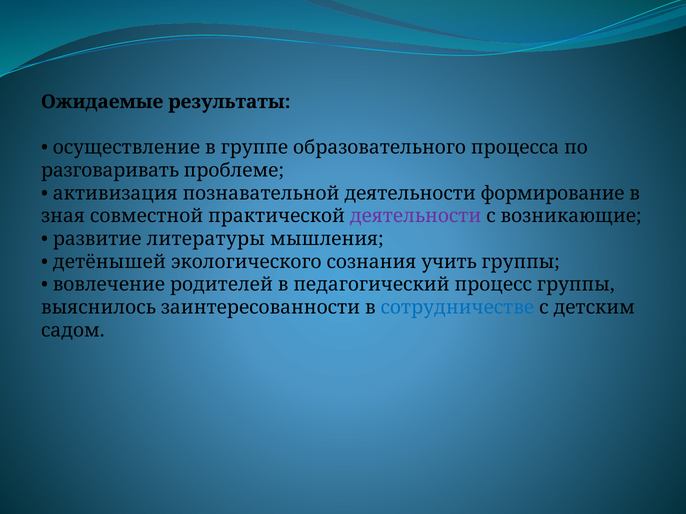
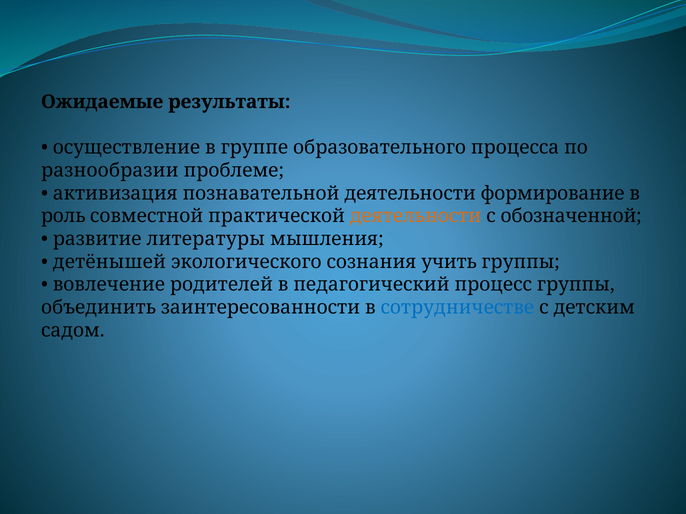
разговаривать: разговаривать -> разнообразии
зная: зная -> роль
деятельности at (416, 216) colour: purple -> orange
возникающие: возникающие -> обозначенной
выяснилось: выяснилось -> объединить
